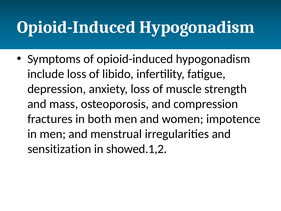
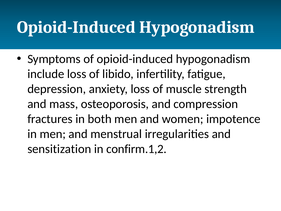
showed.1,2: showed.1,2 -> confirm.1,2
